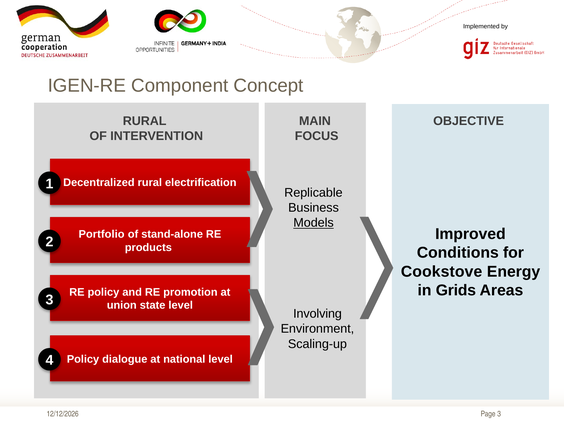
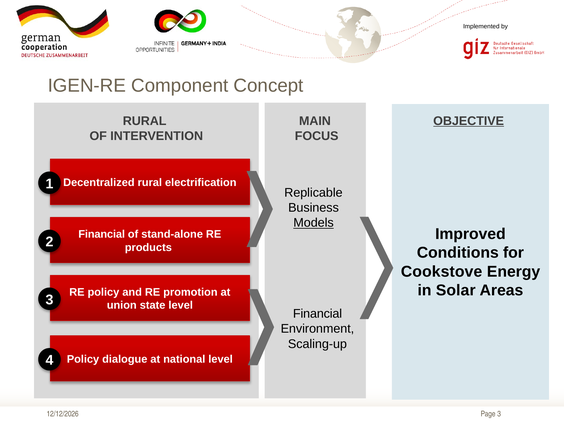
OBJECTIVE underline: none -> present
Portfolio at (102, 234): Portfolio -> Financial
Grids: Grids -> Solar
Involving at (318, 314): Involving -> Financial
